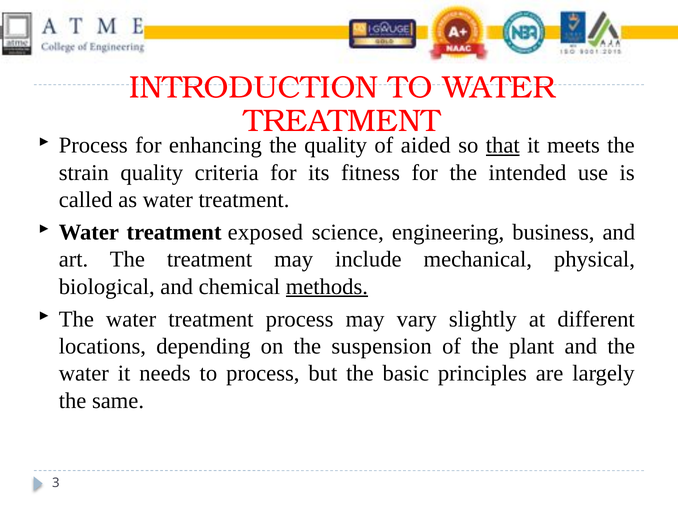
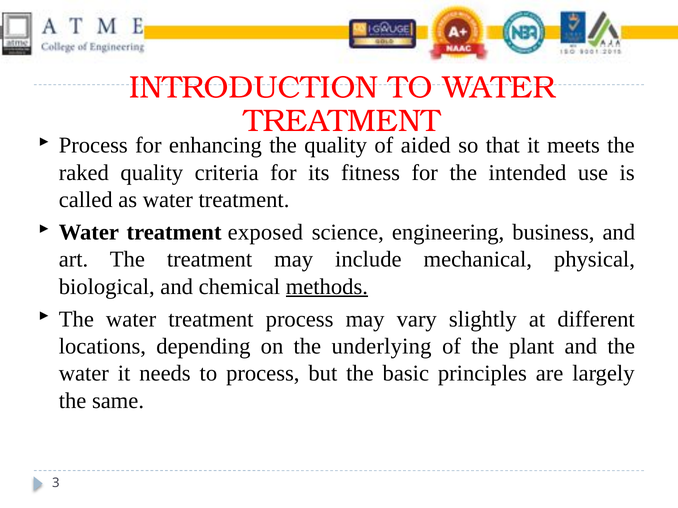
that underline: present -> none
strain: strain -> raked
suspension: suspension -> underlying
